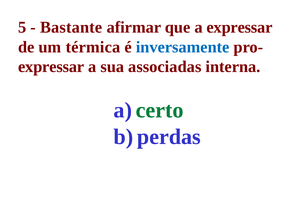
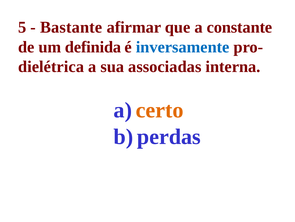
a expressar: expressar -> constante
térmica: térmica -> definida
expressar at (51, 67): expressar -> dielétrica
certo colour: green -> orange
